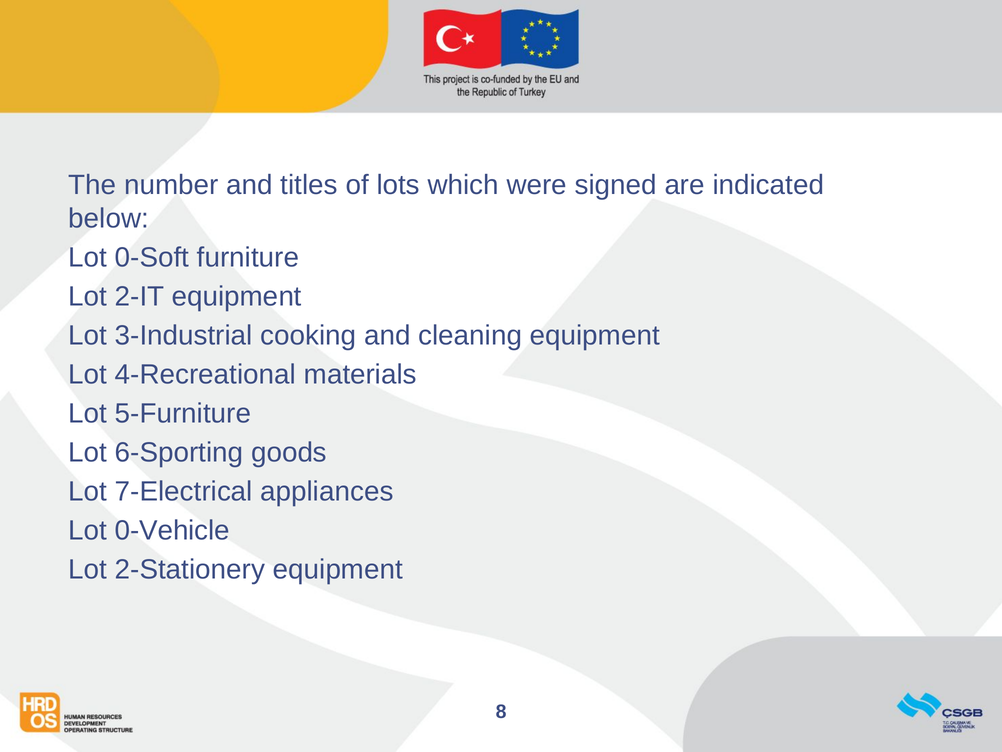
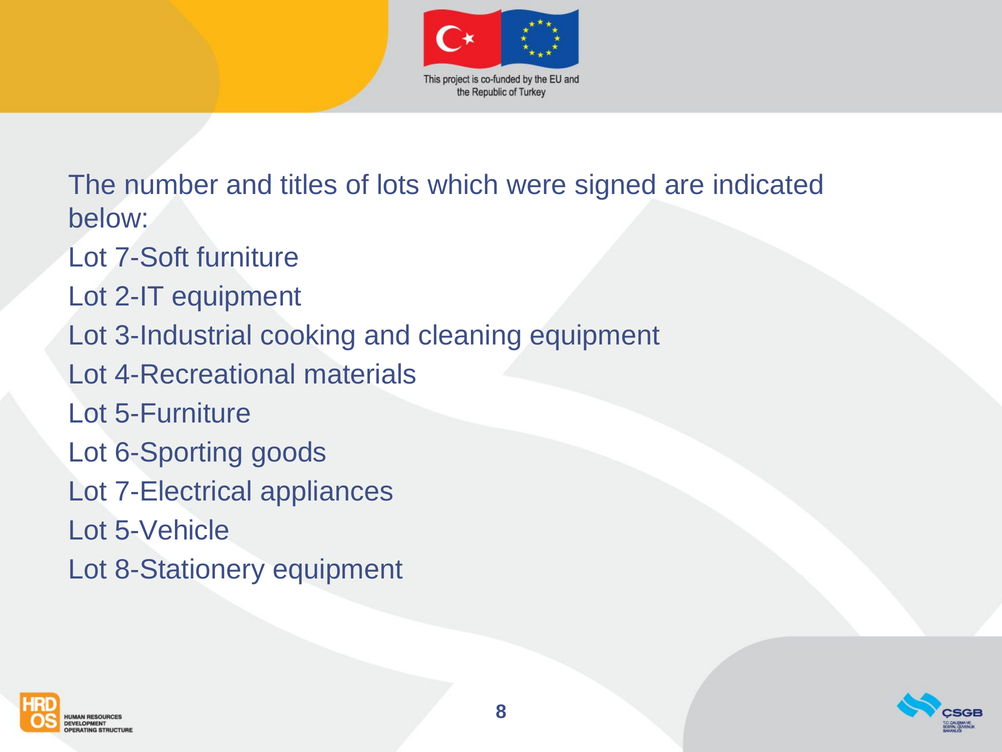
0-Soft: 0-Soft -> 7-Soft
0-Vehicle: 0-Vehicle -> 5-Vehicle
2-Stationery: 2-Stationery -> 8-Stationery
